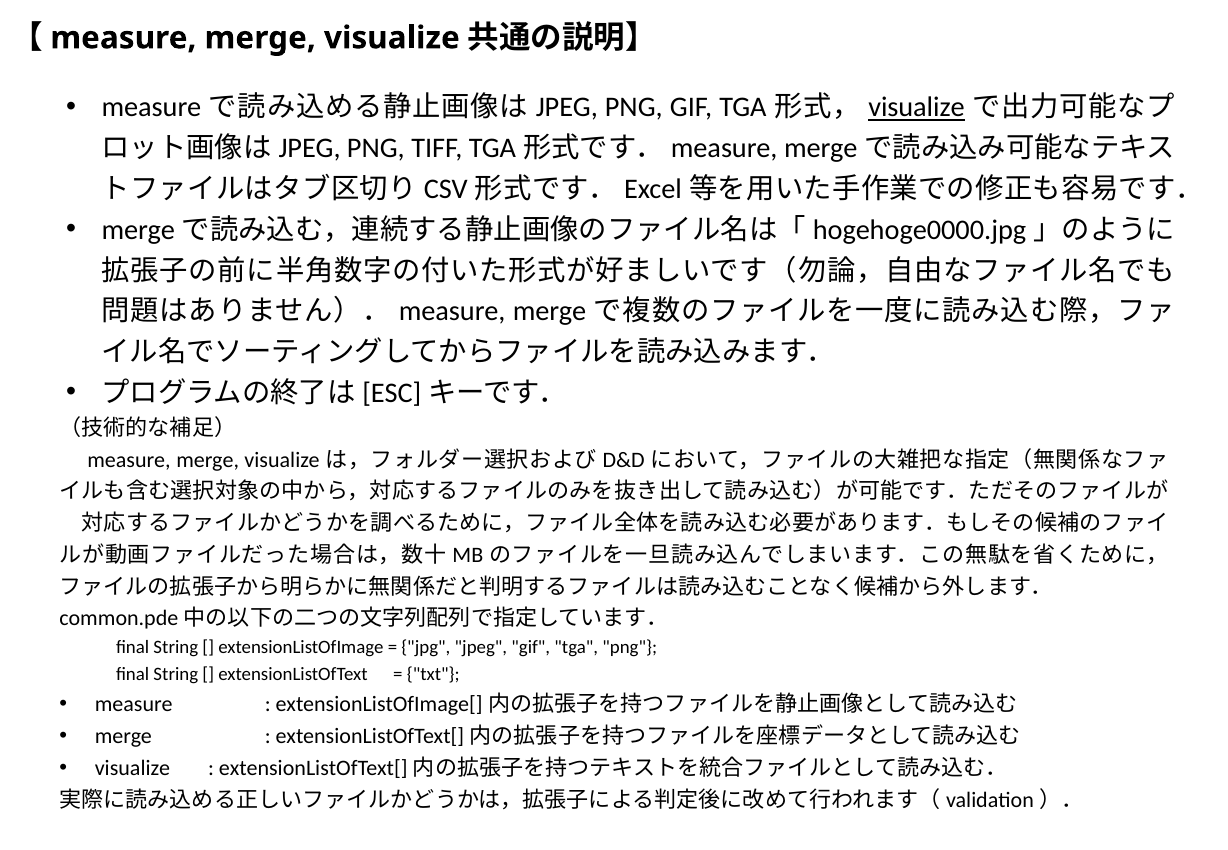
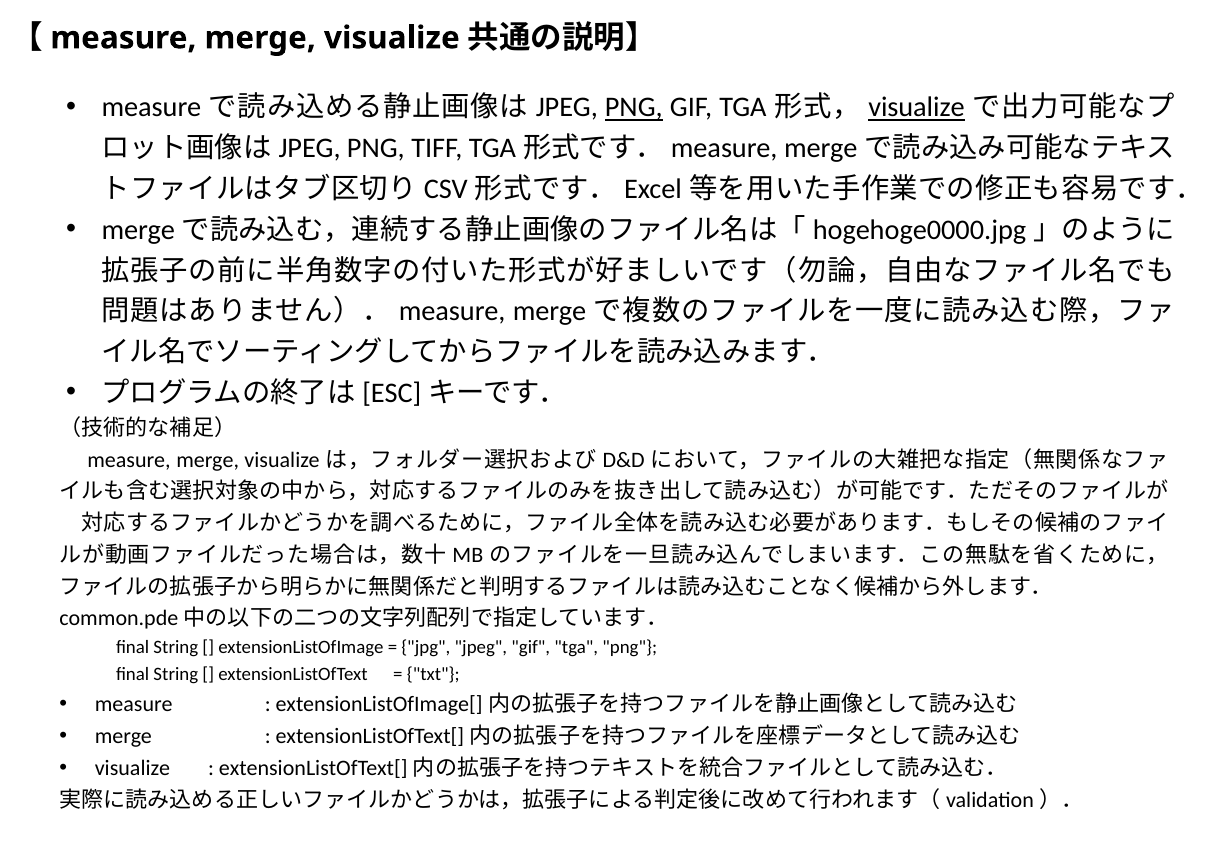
PNG at (634, 108) underline: none -> present
